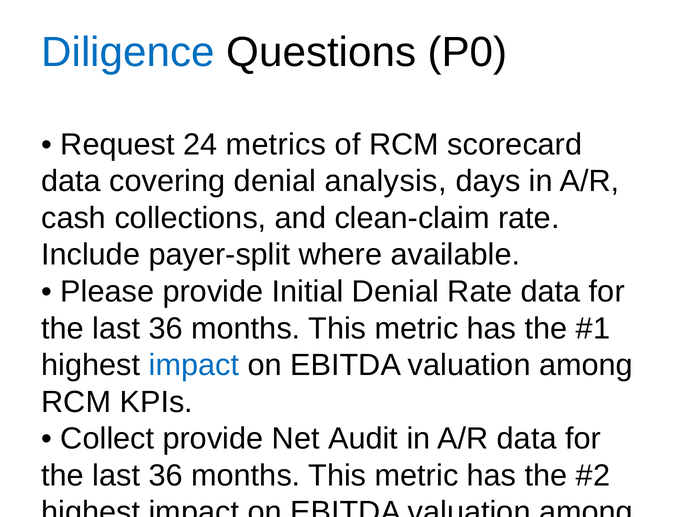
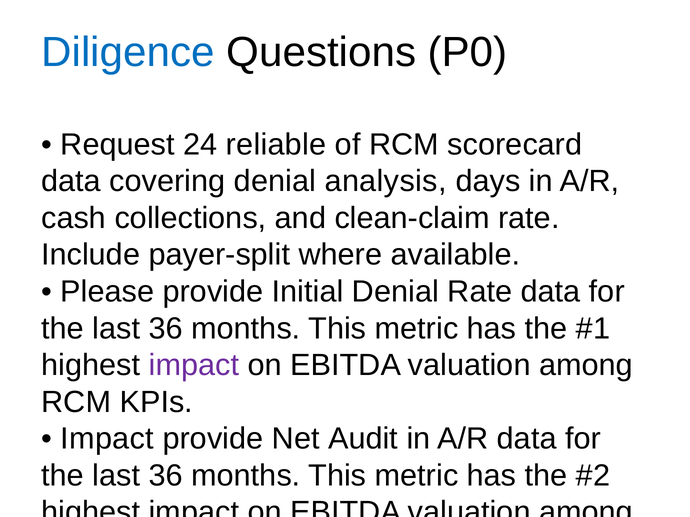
metrics: metrics -> reliable
impact at (194, 366) colour: blue -> purple
Collect at (107, 439): Collect -> Impact
